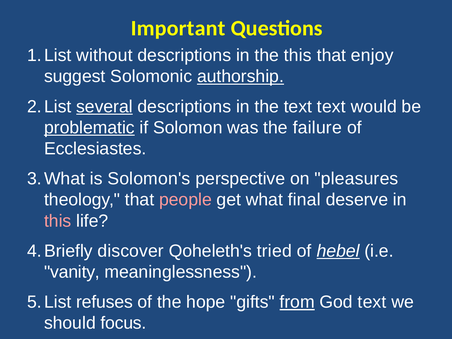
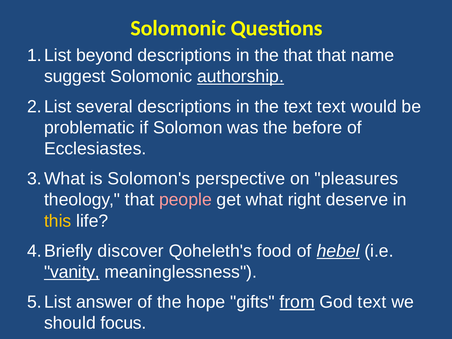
Important at (178, 28): Important -> Solomonic
without: without -> beyond
the this: this -> that
enjoy: enjoy -> name
several underline: present -> none
problematic underline: present -> none
failure: failure -> before
final: final -> right
this at (58, 221) colour: pink -> yellow
tried: tried -> food
vanity underline: none -> present
refuses: refuses -> answer
